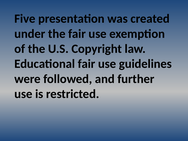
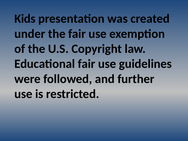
Five: Five -> Kids
